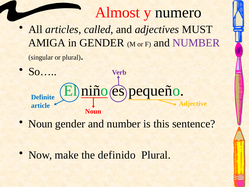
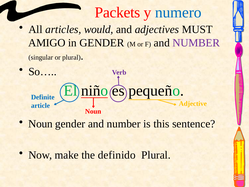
Almost: Almost -> Packets
numero colour: black -> blue
called: called -> would
AMIGA: AMIGA -> AMIGO
